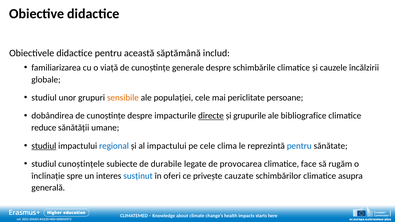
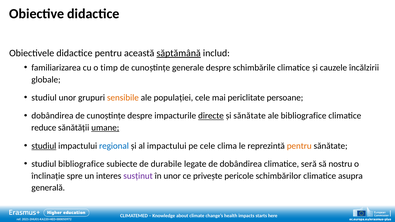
săptămână underline: none -> present
viață: viață -> timp
și grupurile: grupurile -> sănătate
umane underline: none -> present
pentru at (299, 146) colour: blue -> orange
studiul cunoștințele: cunoștințele -> bibliografice
de provocarea: provocarea -> dobândirea
face: face -> seră
rugăm: rugăm -> nostru
susținut colour: blue -> purple
în oferi: oferi -> unor
cauzate: cauzate -> pericole
